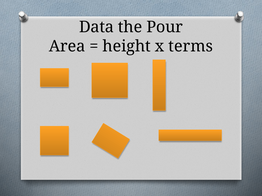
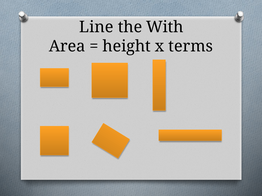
Data: Data -> Line
Pour: Pour -> With
